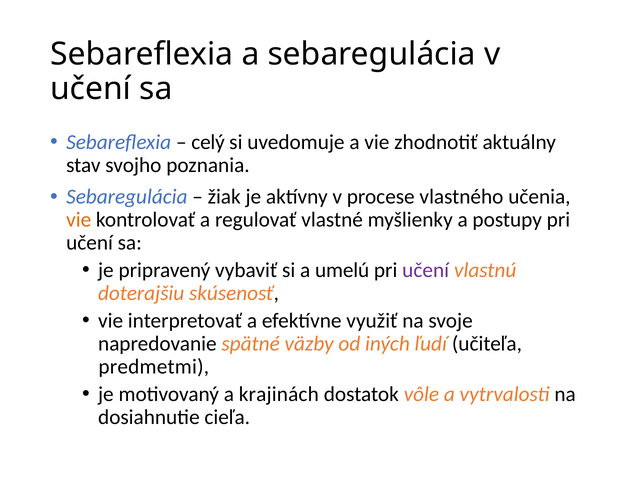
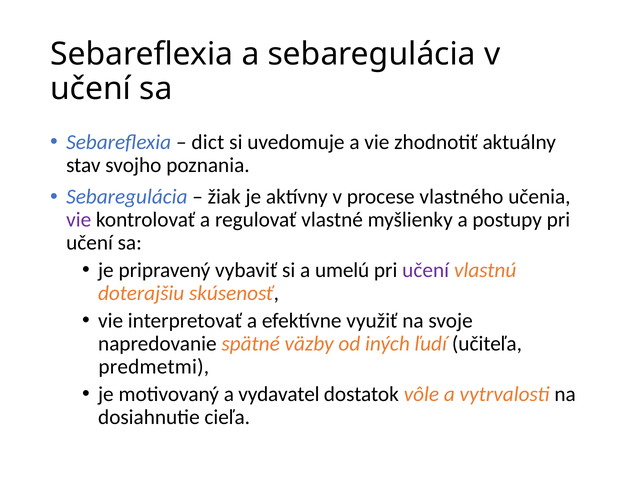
celý: celý -> dict
vie at (79, 220) colour: orange -> purple
krajinách: krajinách -> vydavatel
